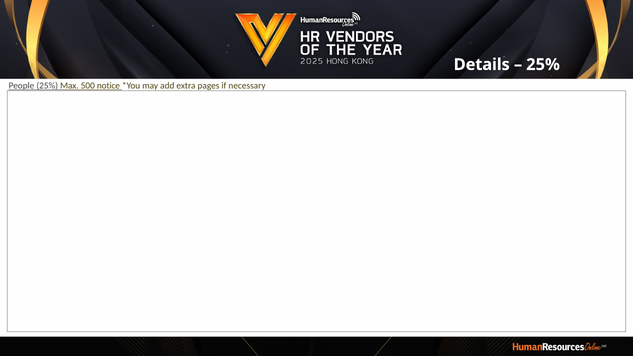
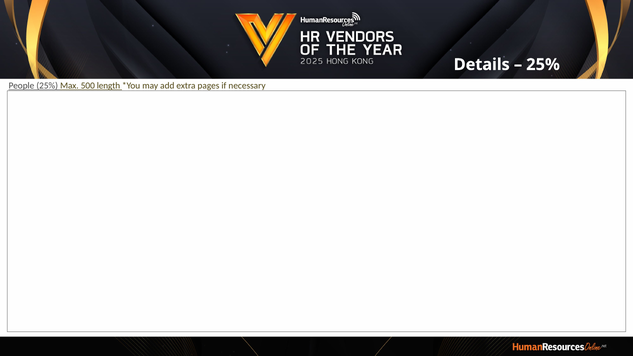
notice: notice -> length
